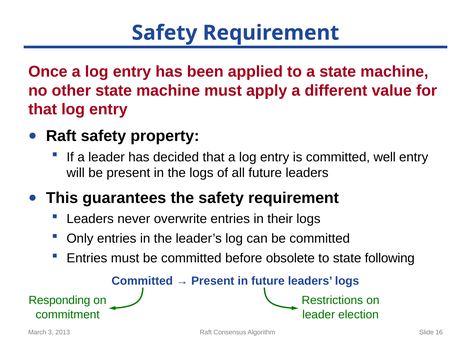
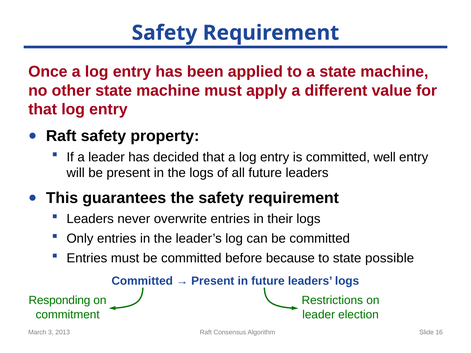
obsolete: obsolete -> because
following: following -> possible
